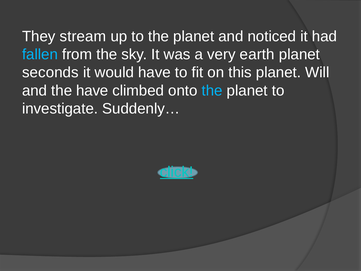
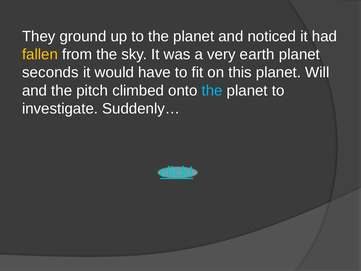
stream: stream -> ground
fallen colour: light blue -> yellow
the have: have -> pitch
